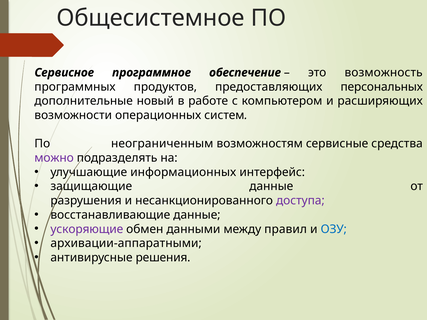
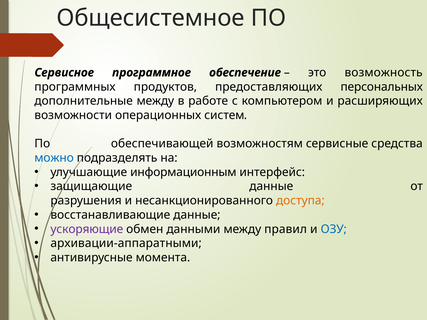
дополнительные новый: новый -> между
неограниченным: неограниченным -> обеспечивающей
можно colour: purple -> blue
информационных: информационных -> информационным
доступа colour: purple -> orange
решения: решения -> момента
